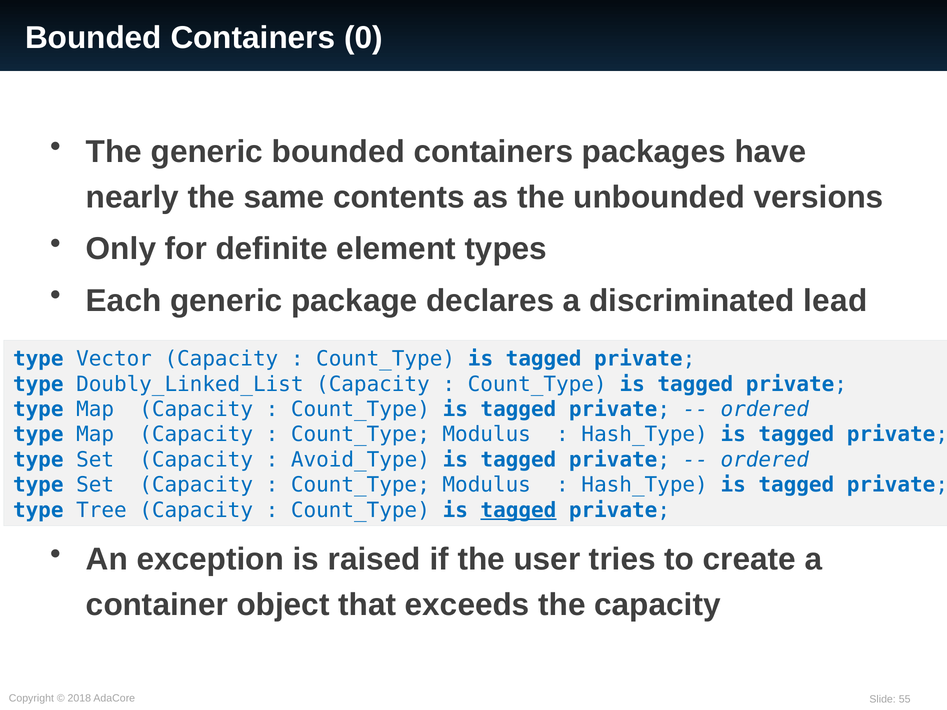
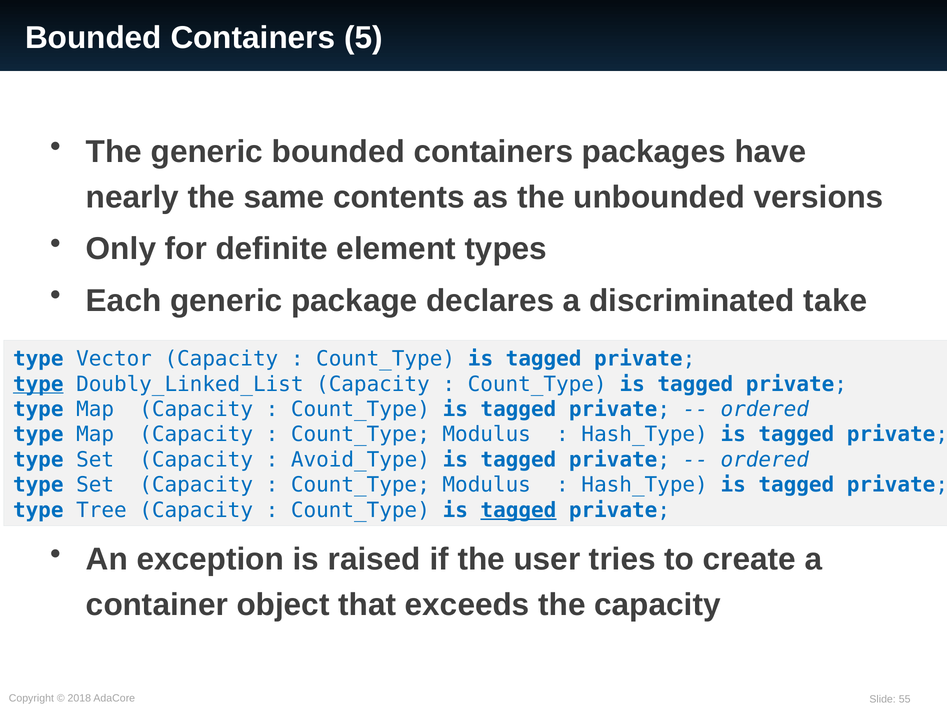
0: 0 -> 5
lead: lead -> take
type at (38, 384) underline: none -> present
